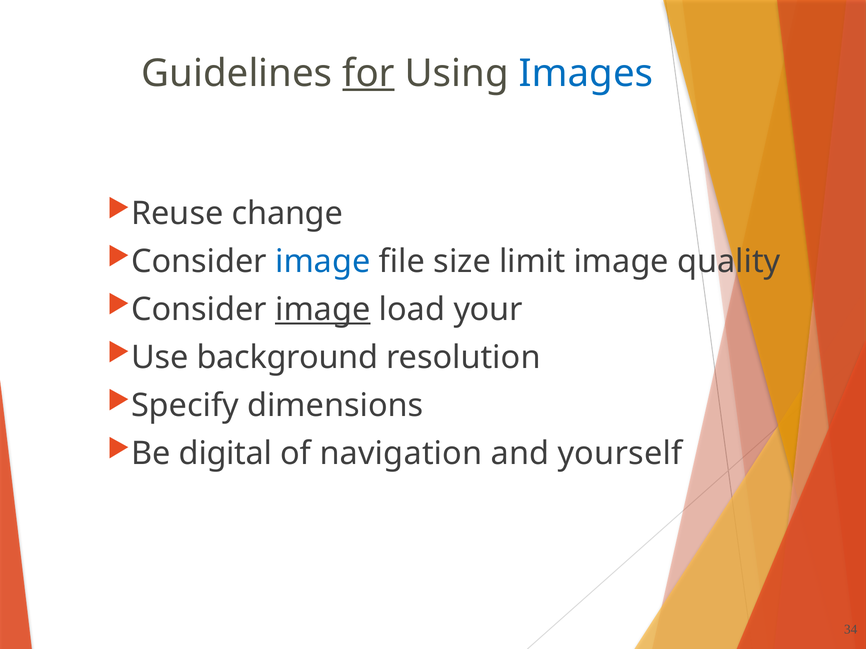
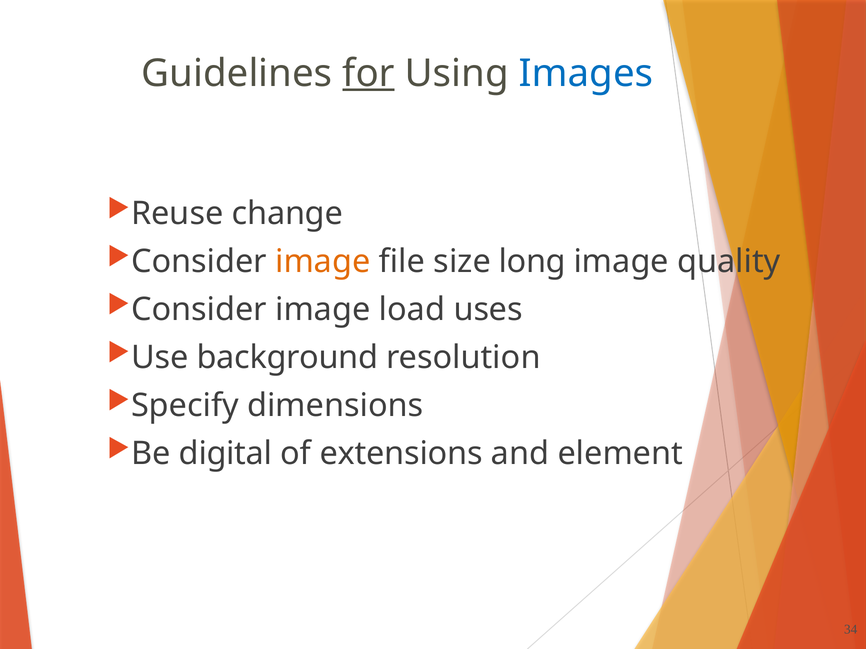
image at (323, 262) colour: blue -> orange
limit: limit -> long
image at (323, 310) underline: present -> none
your: your -> uses
navigation: navigation -> extensions
yourself: yourself -> element
